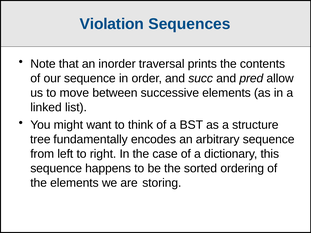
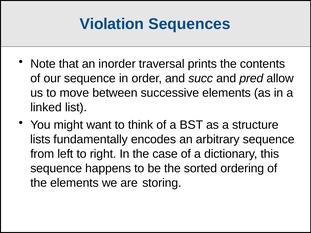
tree: tree -> lists
